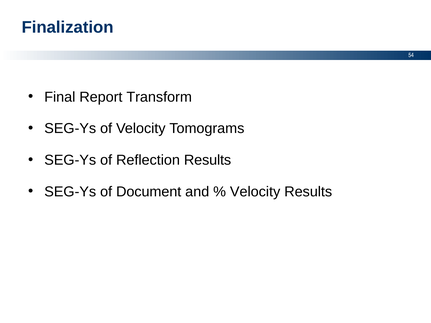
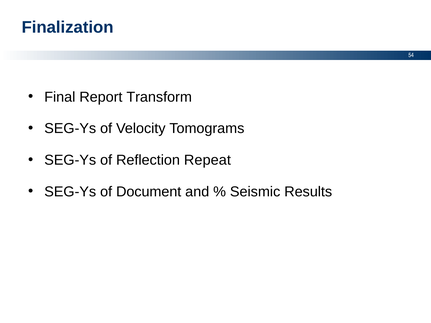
Reflection Results: Results -> Repeat
Velocity at (255, 192): Velocity -> Seismic
